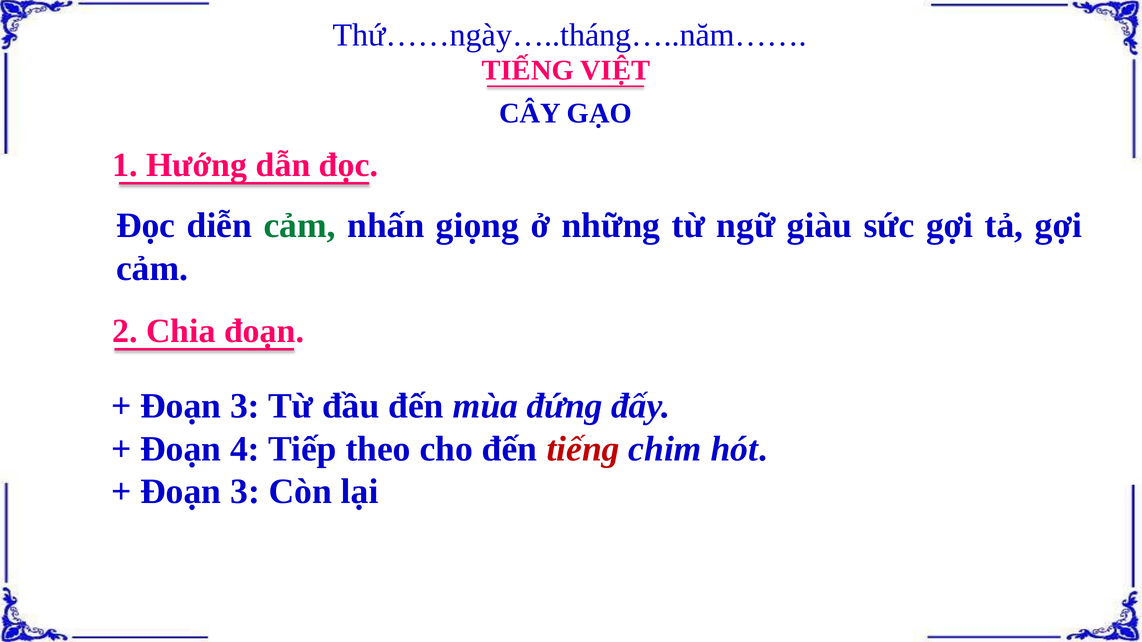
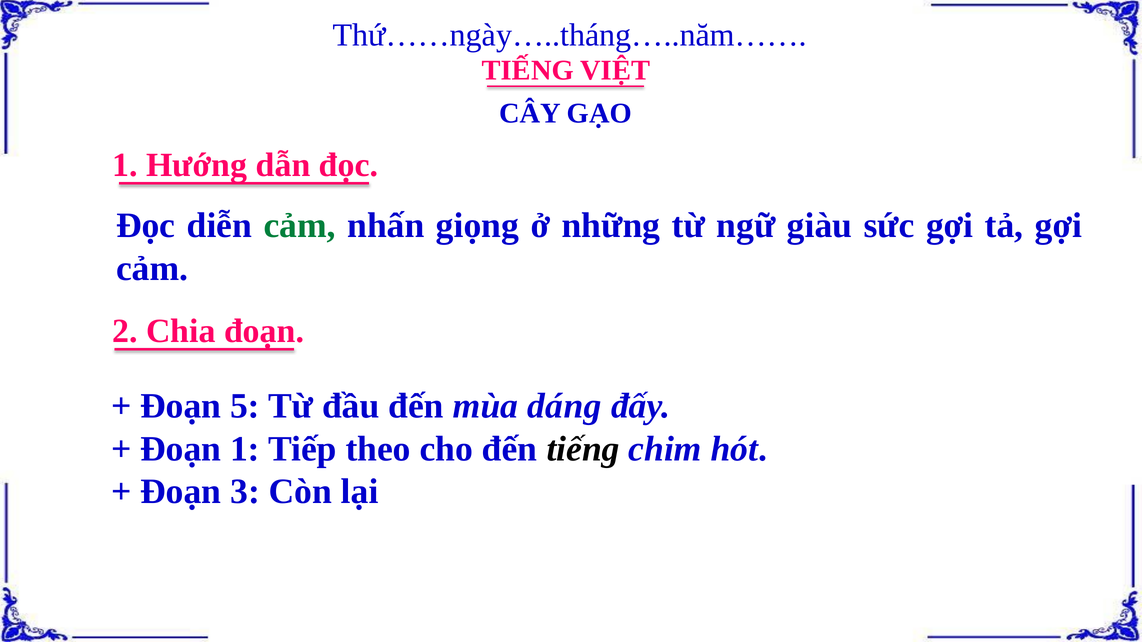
3 at (245, 406): 3 -> 5
đứng: đứng -> dáng
Đoạn 4: 4 -> 1
tiếng at (583, 449) colour: red -> black
